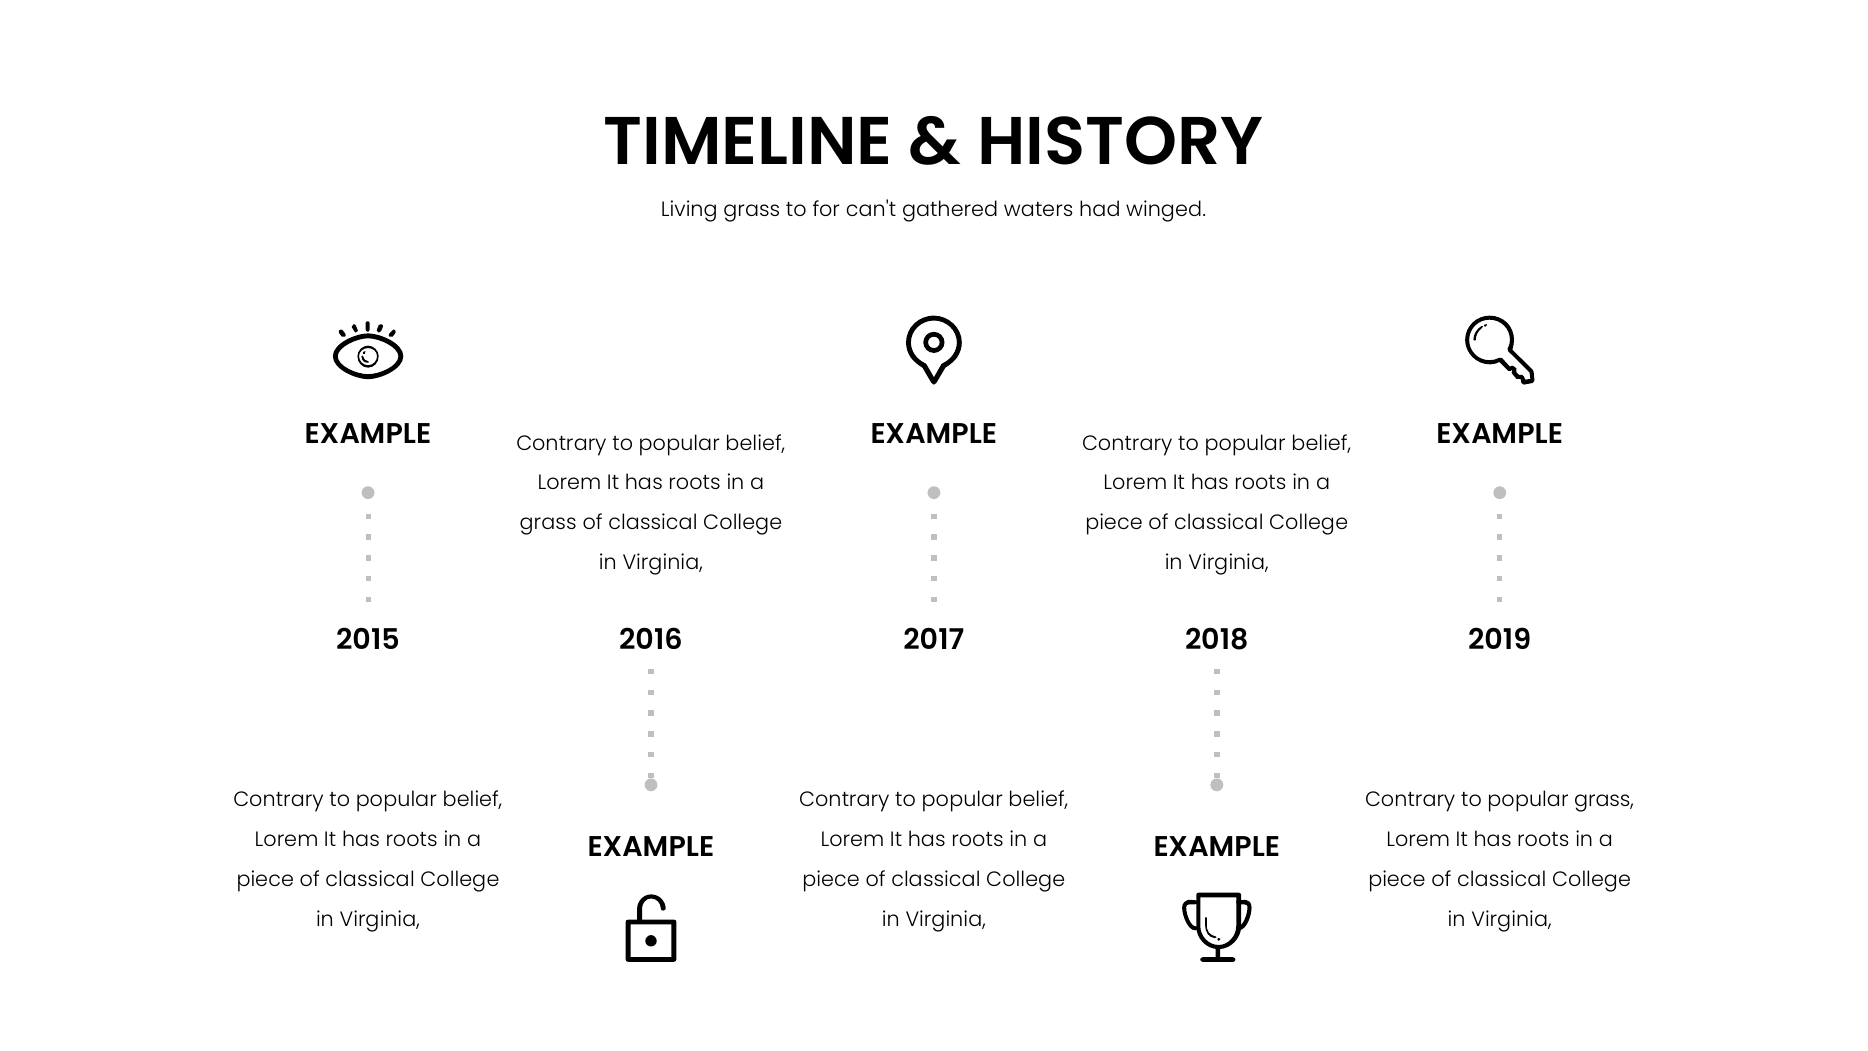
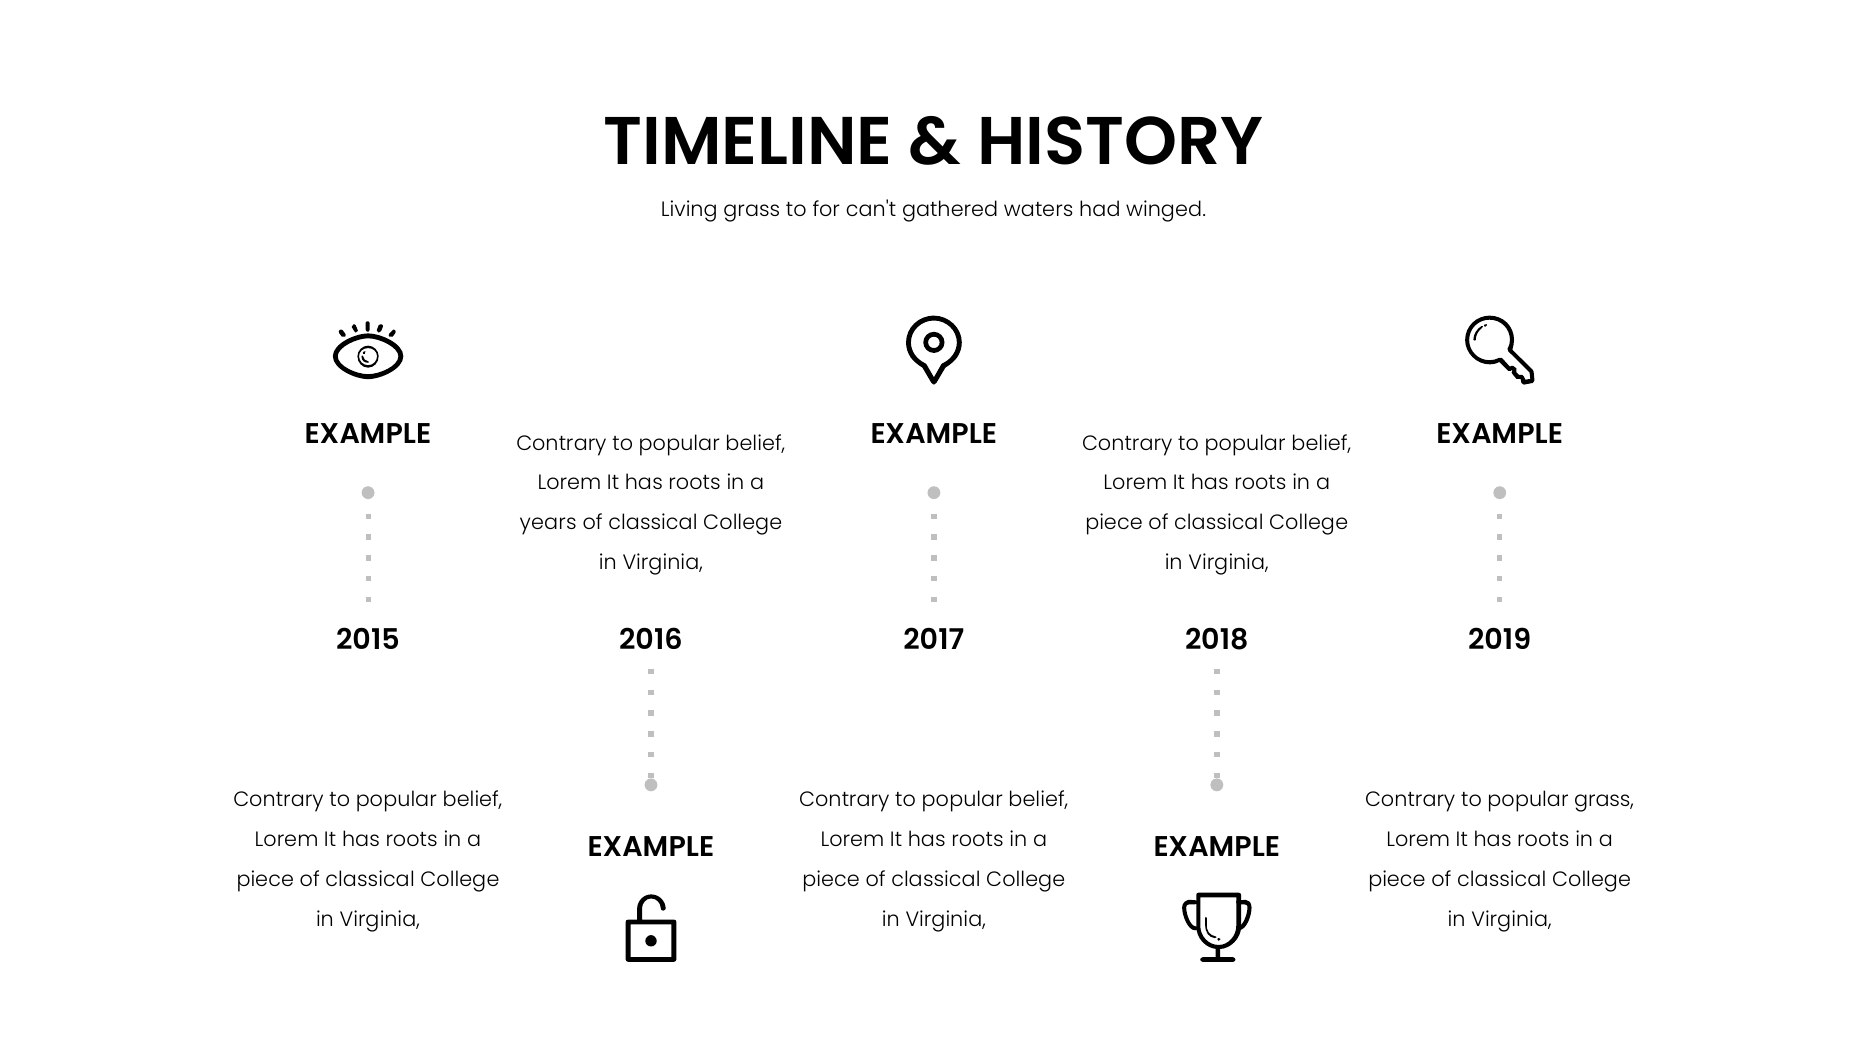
grass at (548, 523): grass -> years
